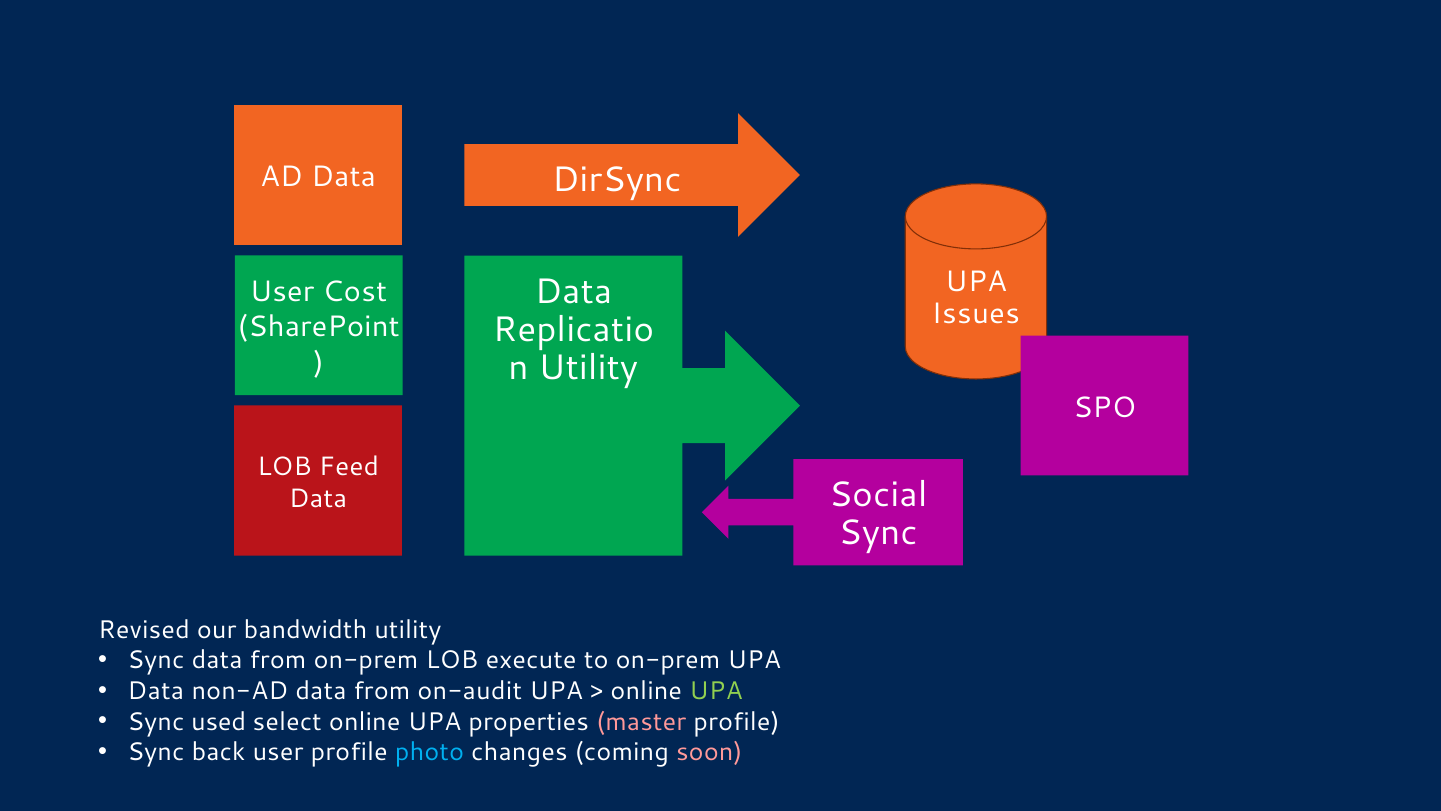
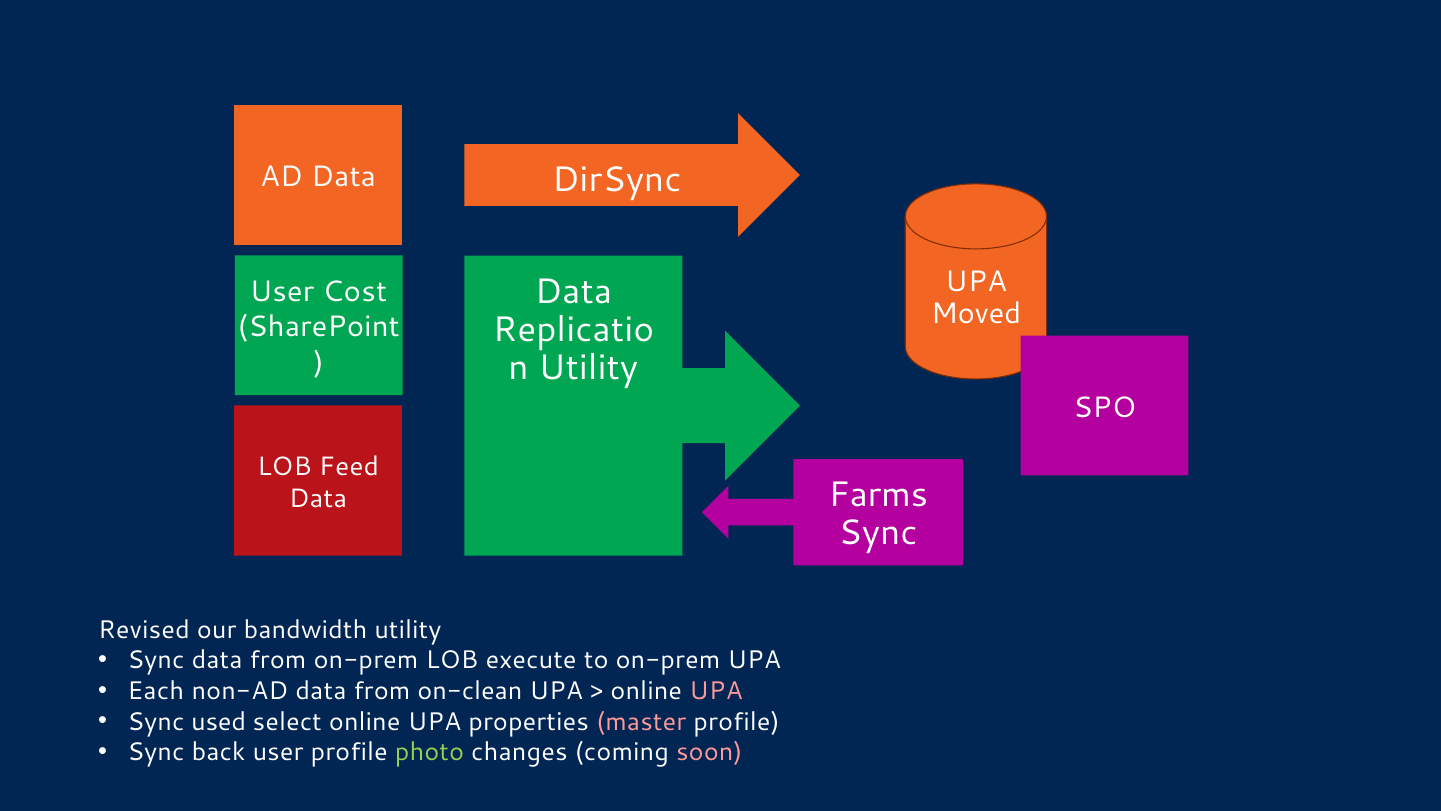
Issues: Issues -> Moved
Social: Social -> Farms
Data at (156, 691): Data -> Each
on-audit: on-audit -> on-clean
UPA at (716, 691) colour: light green -> pink
photo colour: light blue -> light green
